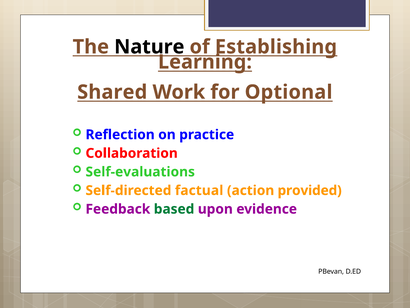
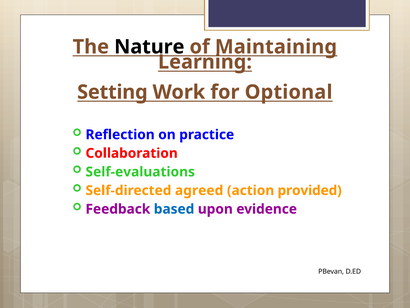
Establishing: Establishing -> Maintaining
Shared: Shared -> Setting
factual: factual -> agreed
based colour: green -> blue
